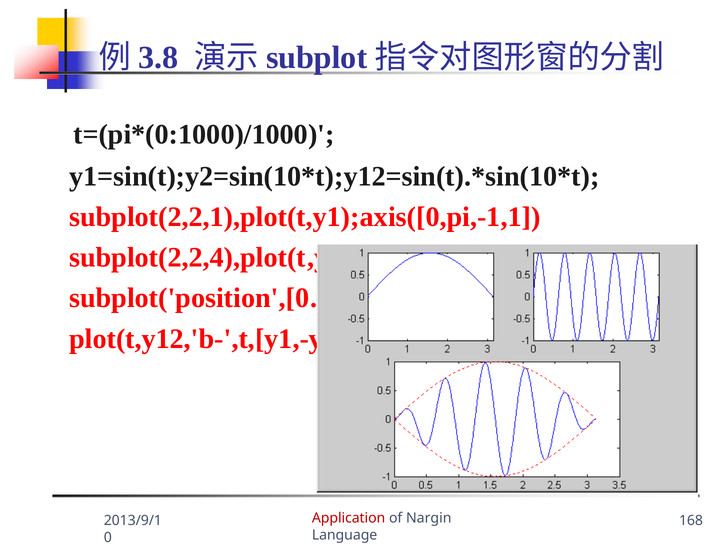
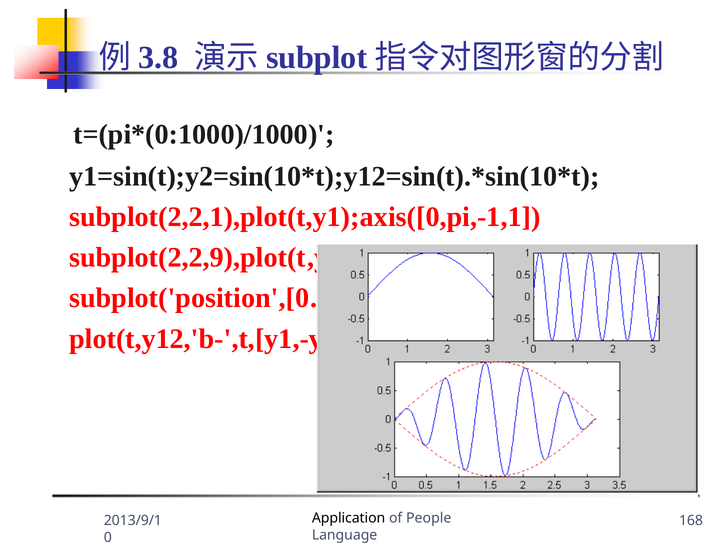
subplot(2,2,4),plot(t: subplot(2,2,4),plot(t -> subplot(2,2,9),plot(t
Application colour: red -> black
Nargin: Nargin -> People
